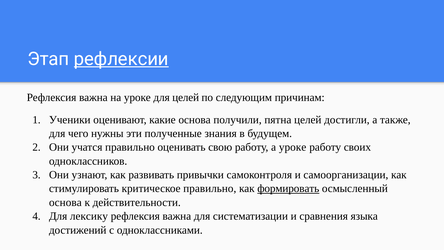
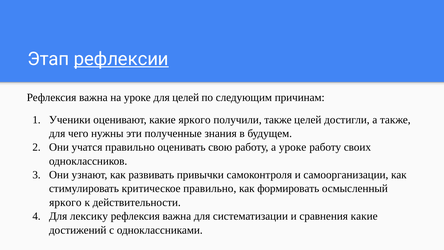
какие основа: основа -> яркого
получили пятна: пятна -> также
формировать underline: present -> none
основа at (65, 202): основа -> яркого
сравнения языка: языка -> какие
